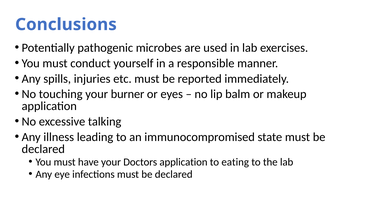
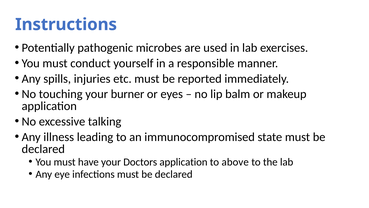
Conclusions: Conclusions -> Instructions
eating: eating -> above
